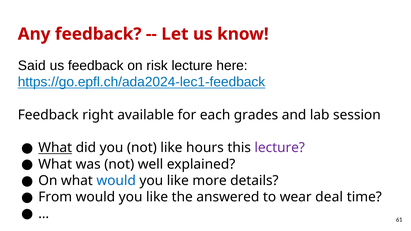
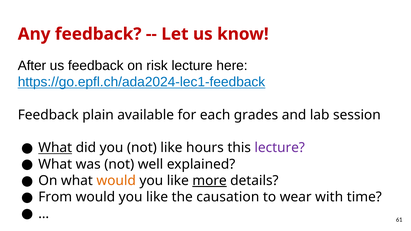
Said: Said -> After
right: right -> plain
would at (116, 181) colour: blue -> orange
more underline: none -> present
answered: answered -> causation
deal: deal -> with
